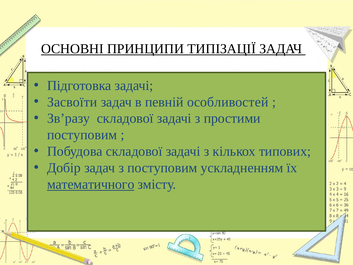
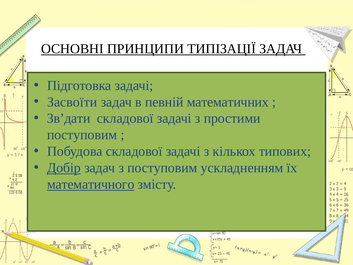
особливостей: особливостей -> математичних
Зв’разу: Зв’разу -> Зв’дати
Добір underline: none -> present
